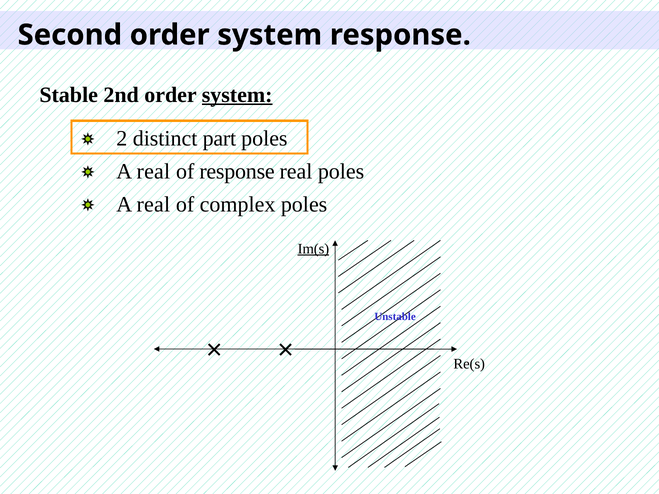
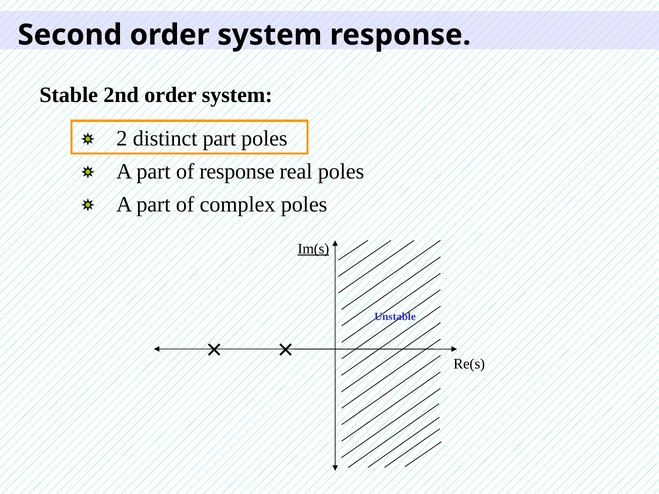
system at (237, 95) underline: present -> none
real at (153, 172): real -> part
real at (153, 205): real -> part
